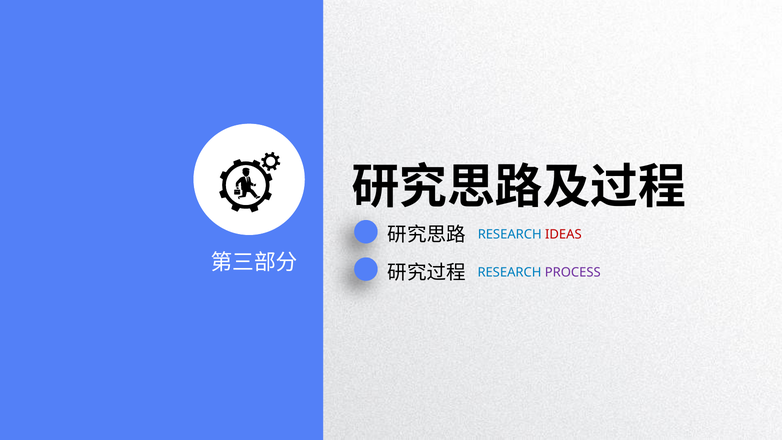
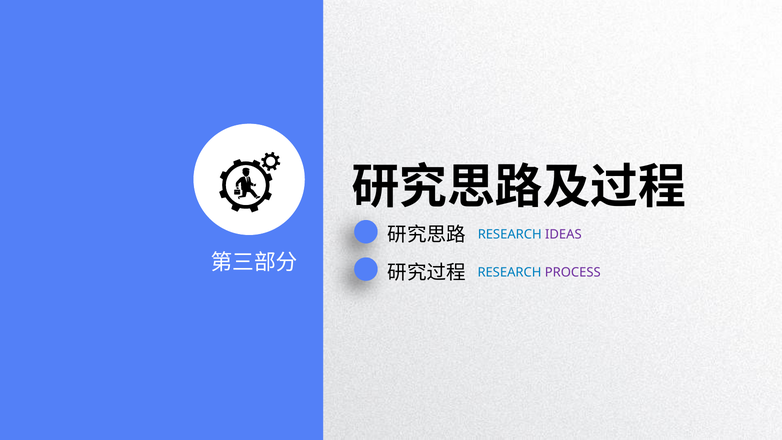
IDEAS colour: red -> purple
